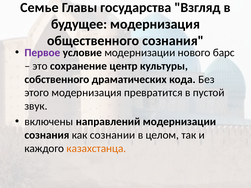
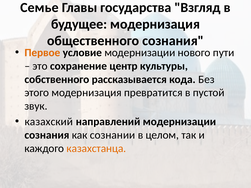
Первое colour: purple -> orange
барс: барс -> пути
драматических: драматических -> рассказывается
включены: включены -> казахский
